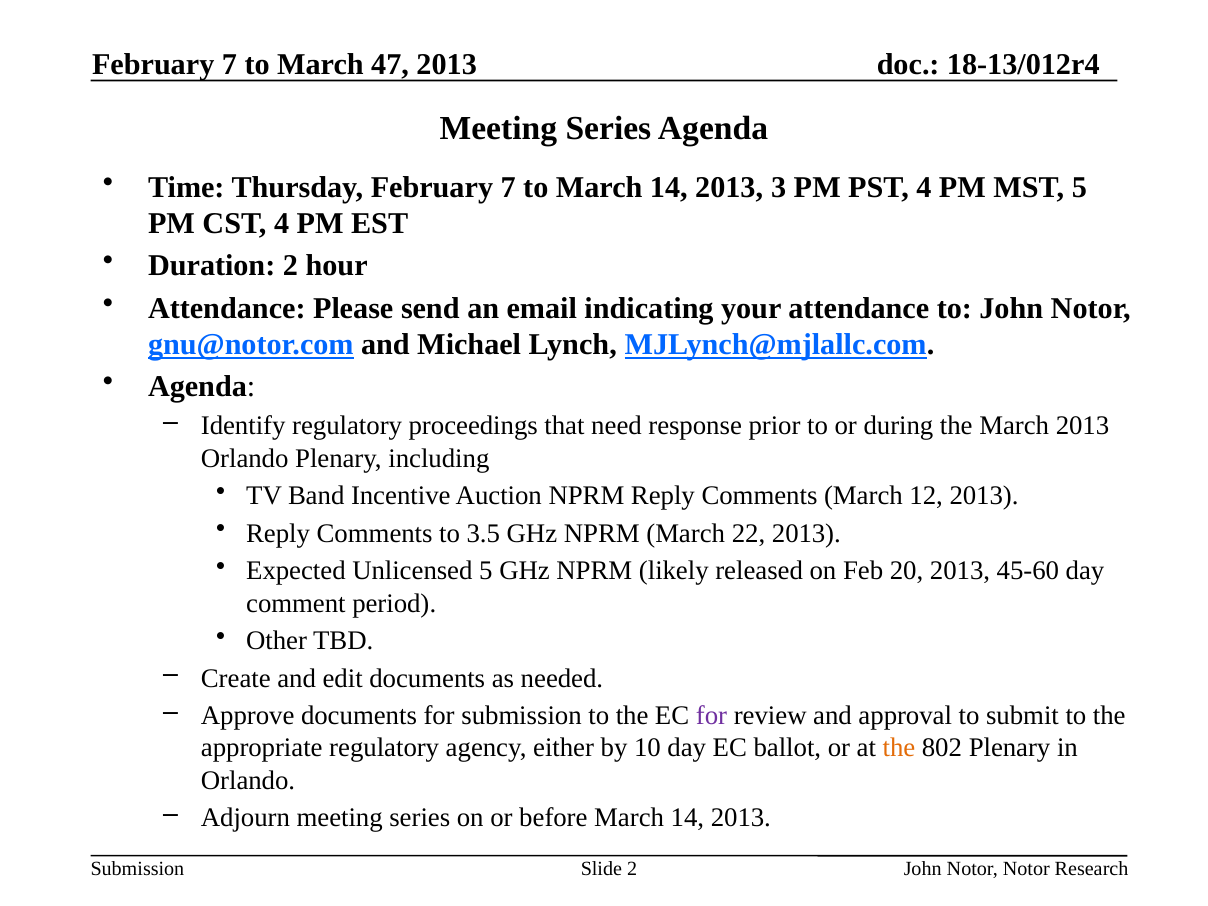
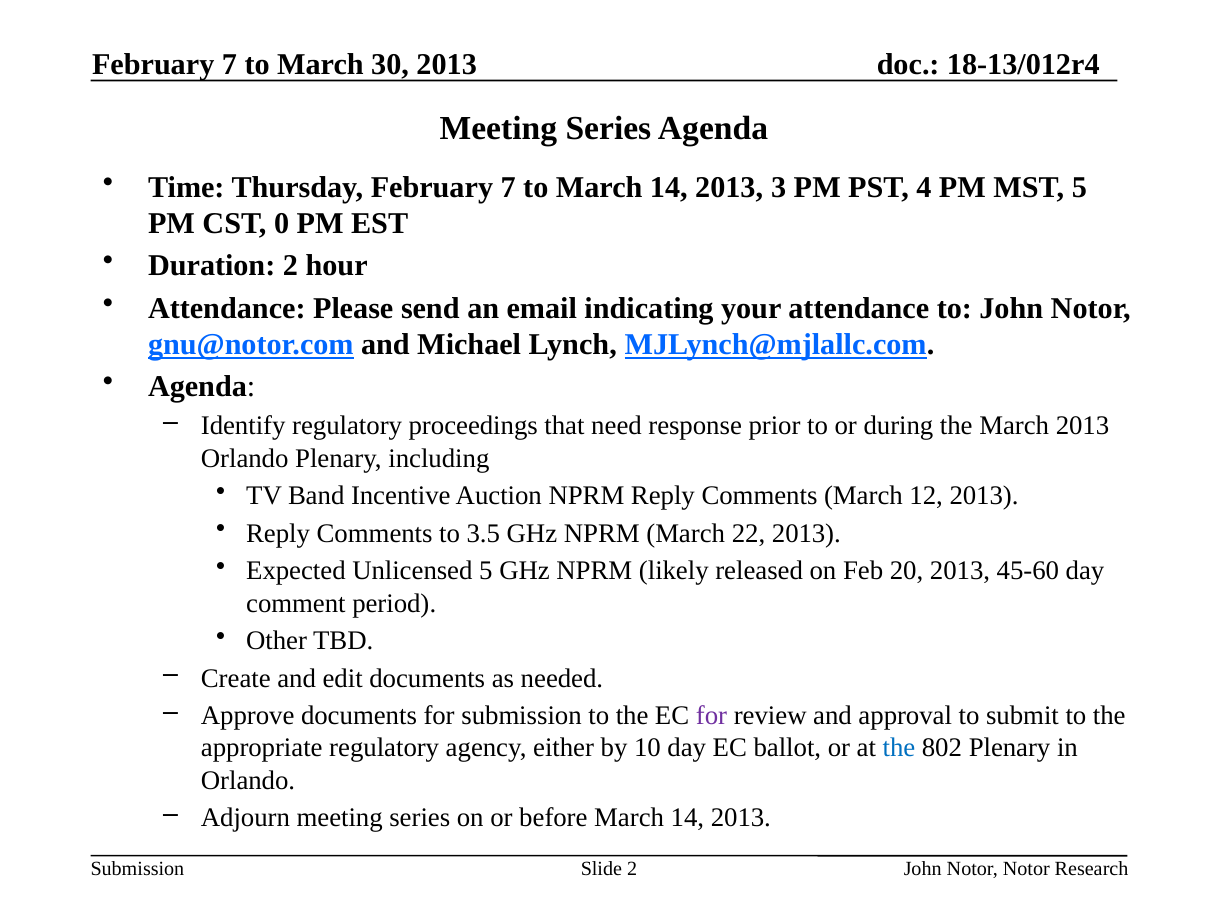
47: 47 -> 30
CST 4: 4 -> 0
the at (899, 748) colour: orange -> blue
